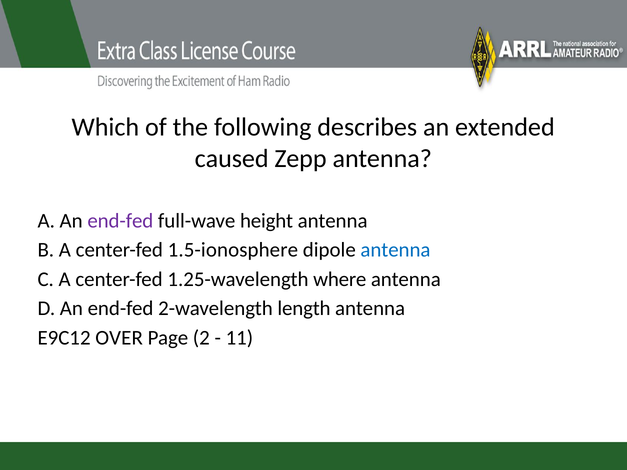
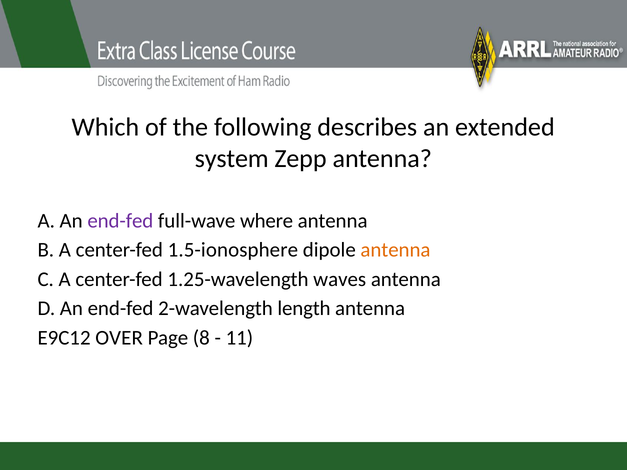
caused: caused -> system
height: height -> where
antenna at (395, 250) colour: blue -> orange
where: where -> waves
2: 2 -> 8
